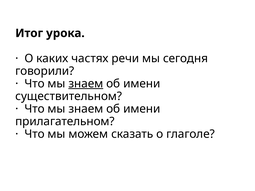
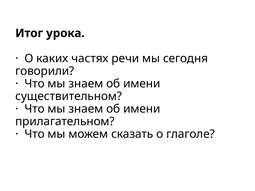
знаем at (86, 84) underline: present -> none
